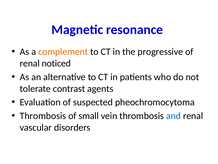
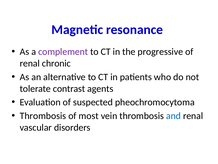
complement colour: orange -> purple
noticed: noticed -> chronic
small: small -> most
